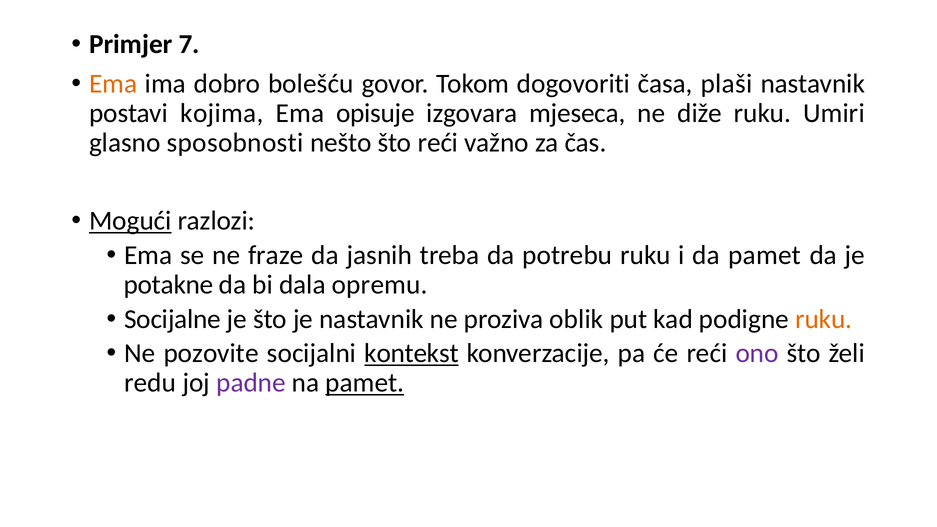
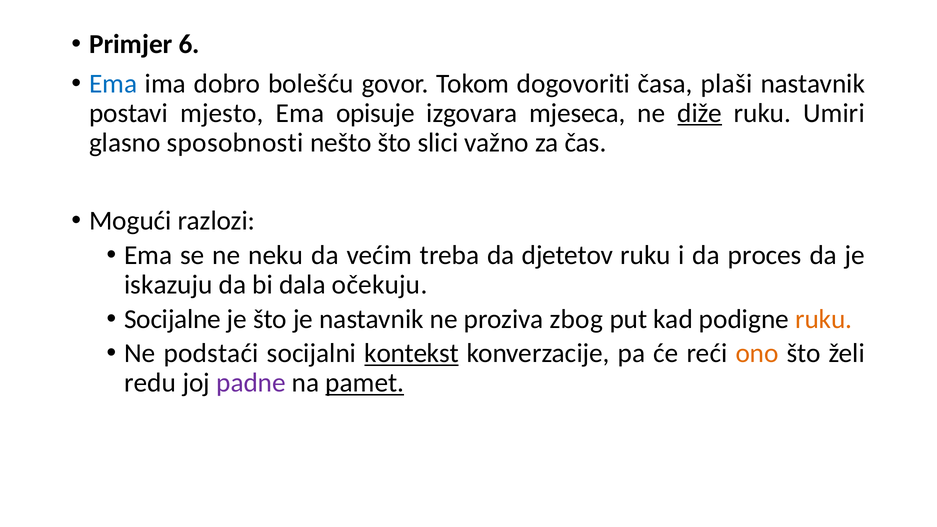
7: 7 -> 6
Ema at (113, 84) colour: orange -> blue
kojima: kojima -> mjesto
diže underline: none -> present
što reći: reći -> slici
Mogući underline: present -> none
fraze: fraze -> neku
jasnih: jasnih -> većim
potrebu: potrebu -> djetetov
da pamet: pamet -> proces
potakne: potakne -> iskazuju
opremu: opremu -> očekuju
oblik: oblik -> zbog
pozovite: pozovite -> podstaći
ono colour: purple -> orange
